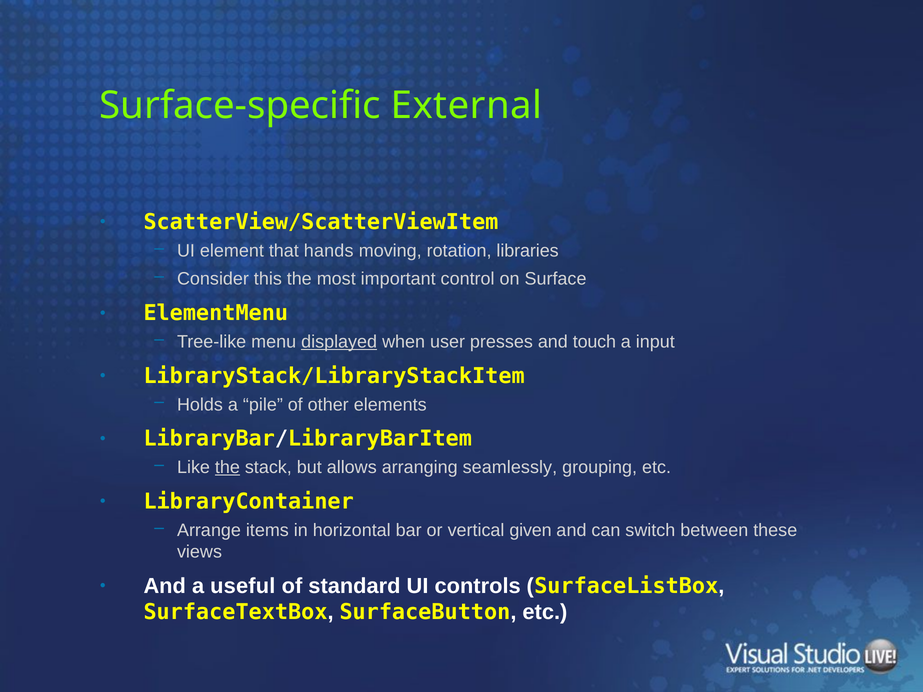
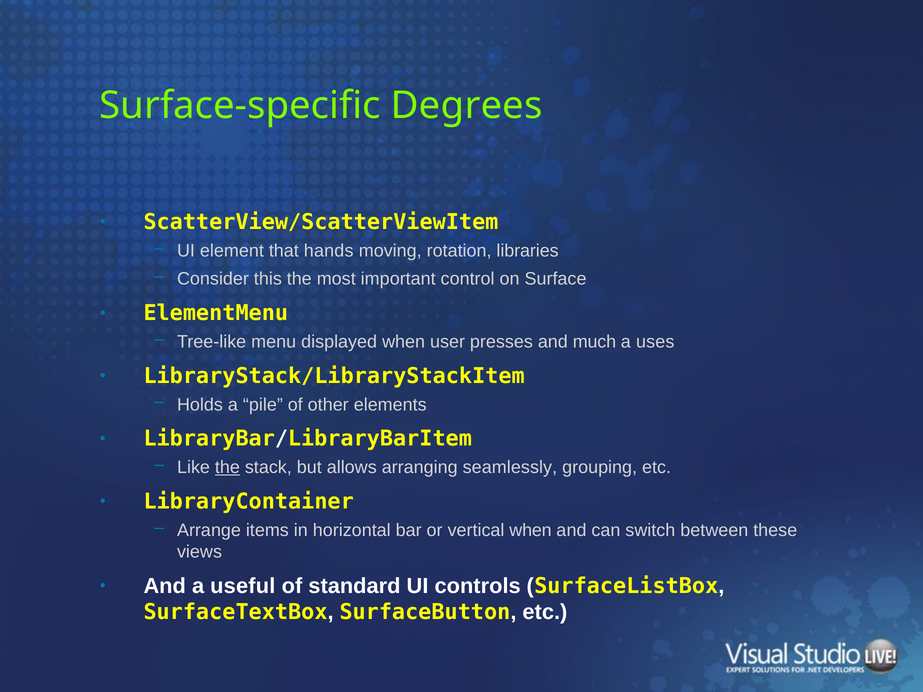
External: External -> Degrees
displayed underline: present -> none
touch: touch -> much
input: input -> uses
vertical given: given -> when
